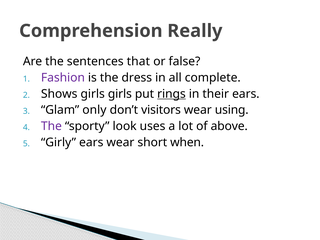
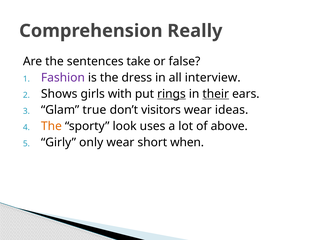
that: that -> take
complete: complete -> interview
girls girls: girls -> with
their underline: none -> present
only: only -> true
using: using -> ideas
The at (51, 126) colour: purple -> orange
Girly ears: ears -> only
